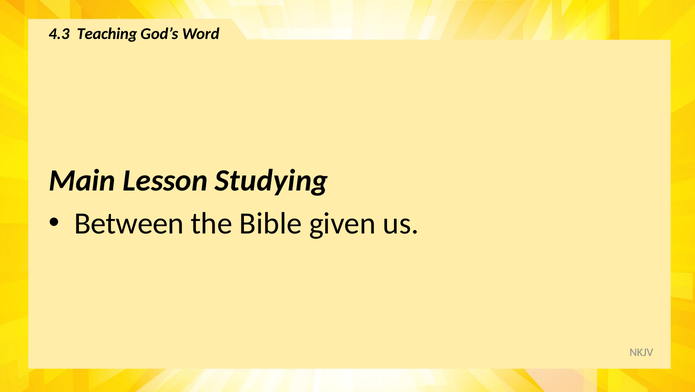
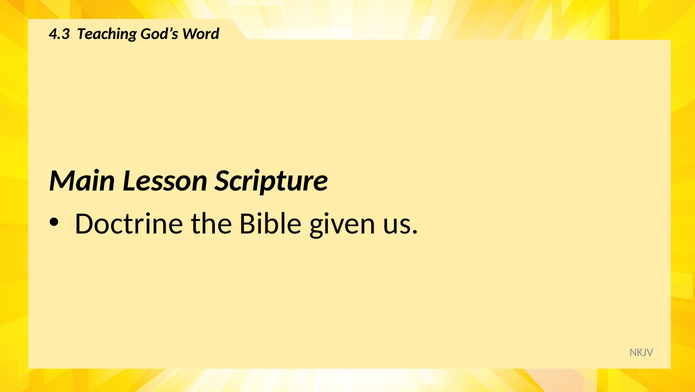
Studying: Studying -> Scripture
Between: Between -> Doctrine
